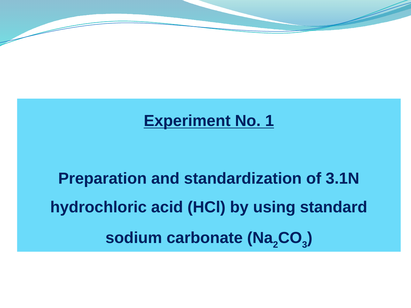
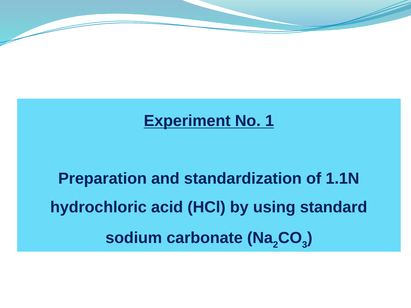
3.1N: 3.1N -> 1.1N
